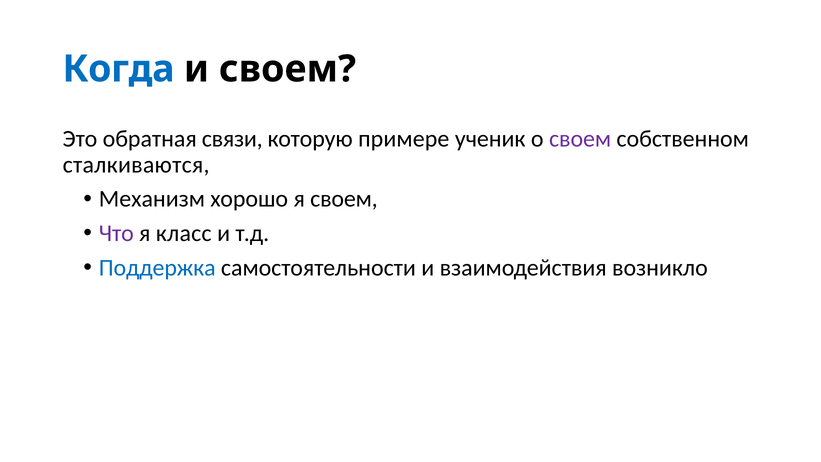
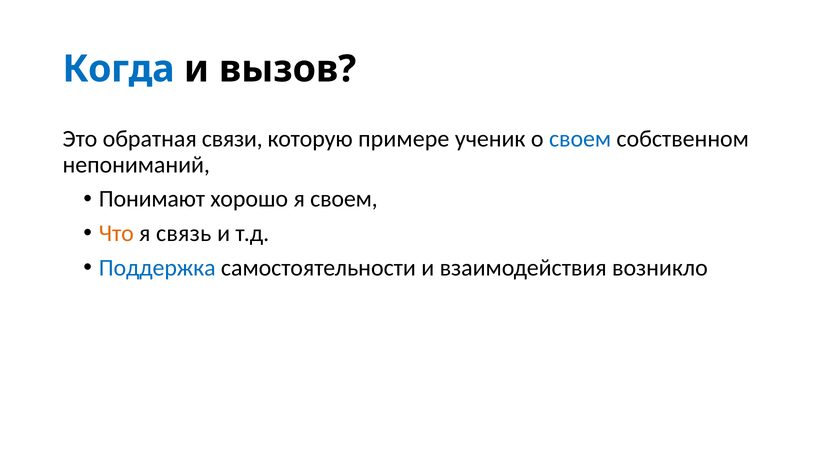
и своем: своем -> вызов
своем at (580, 139) colour: purple -> blue
сталкиваются: сталкиваются -> непониманий
Механизм: Механизм -> Понимают
Что colour: purple -> orange
класс: класс -> связь
